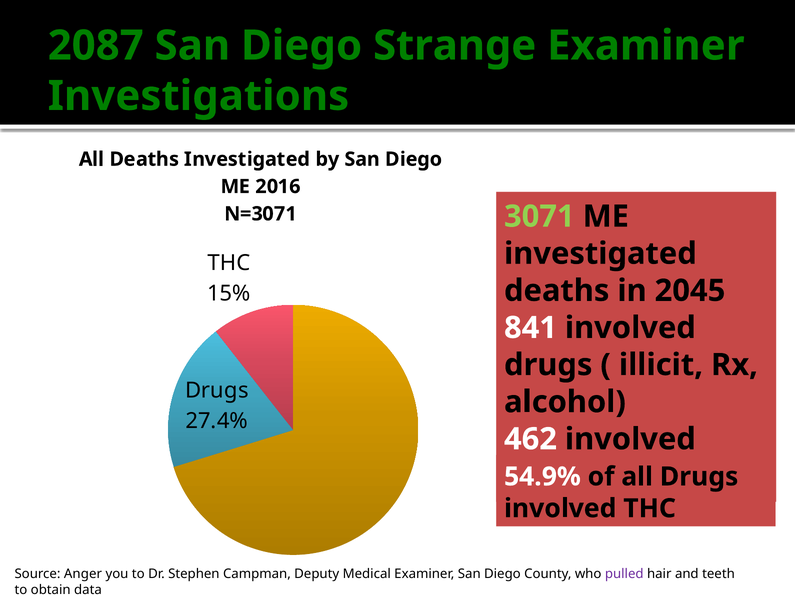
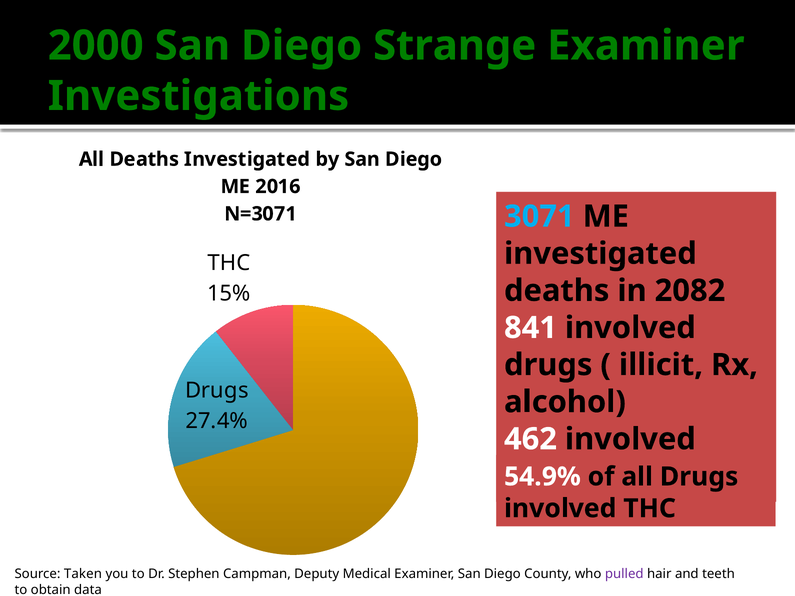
2087: 2087 -> 2000
3071 colour: light green -> light blue
2045: 2045 -> 2082
Anger: Anger -> Taken
